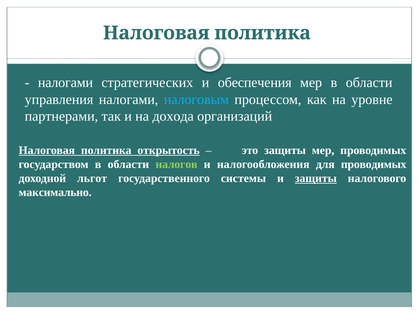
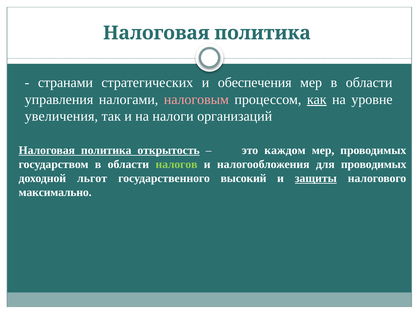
налогами at (65, 83): налогами -> странами
налоговым colour: light blue -> pink
как underline: none -> present
партнерами: партнерами -> увеличения
дохода: дохода -> налоги
это защиты: защиты -> каждом
системы: системы -> высокий
